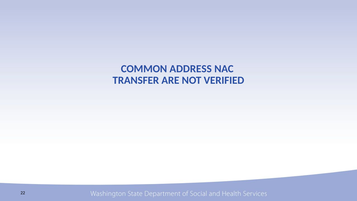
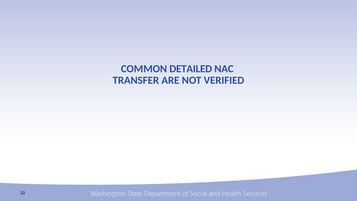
ADDRESS: ADDRESS -> DETAILED
